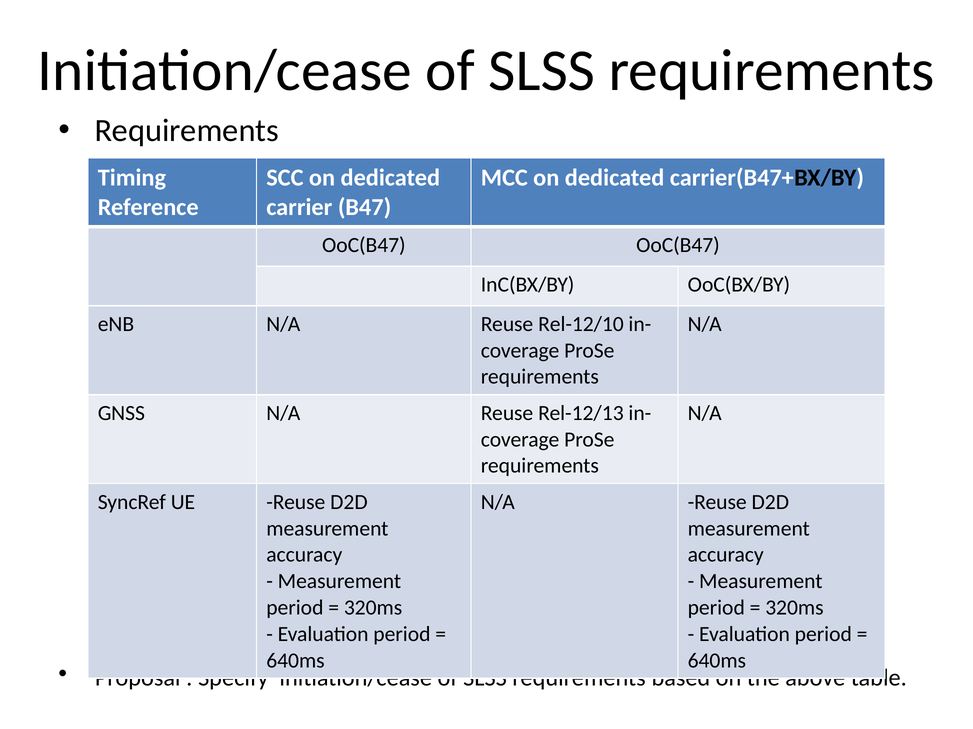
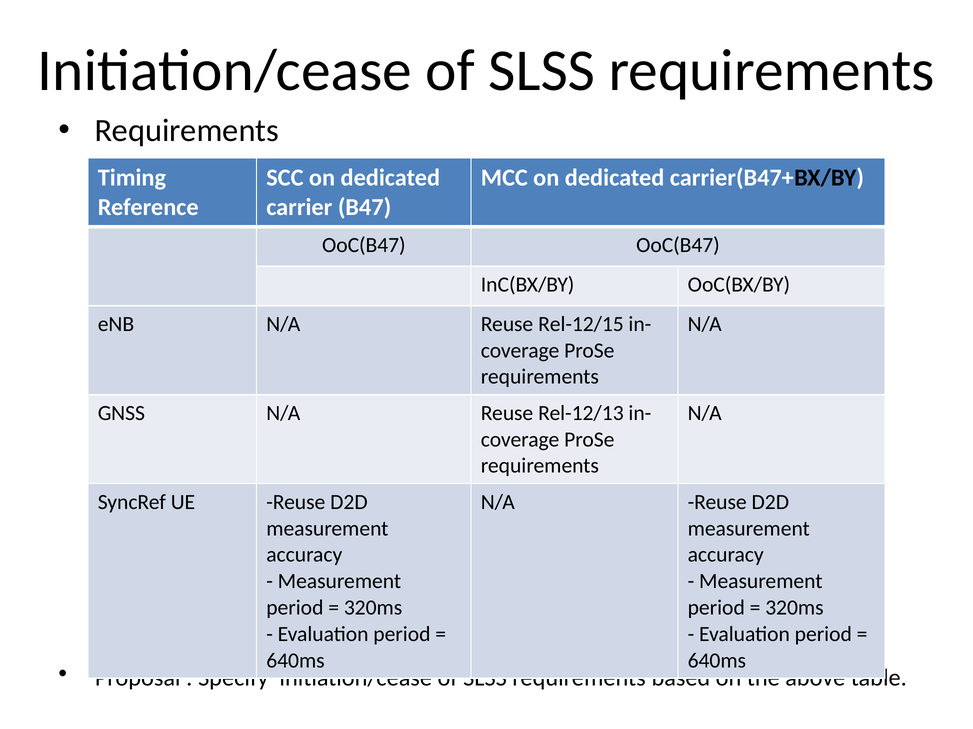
Rel-12/10: Rel-12/10 -> Rel-12/15
